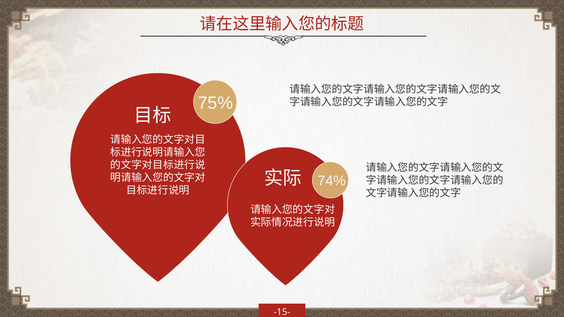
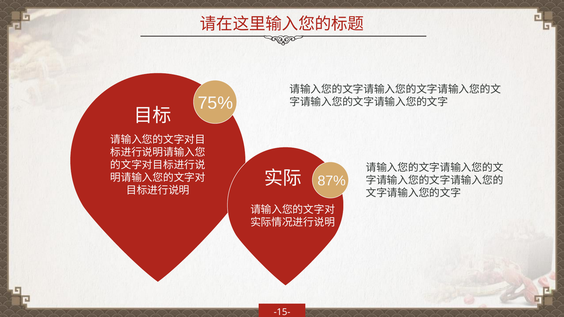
74%: 74% -> 87%
